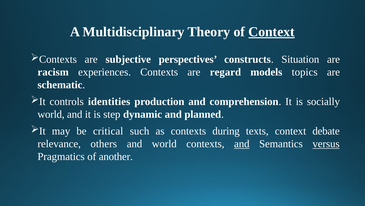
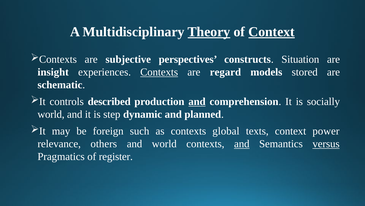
Theory underline: none -> present
racism: racism -> insight
Contexts at (159, 72) underline: none -> present
topics: topics -> stored
identities: identities -> described
and at (197, 101) underline: none -> present
critical: critical -> foreign
during: during -> global
debate: debate -> power
another: another -> register
